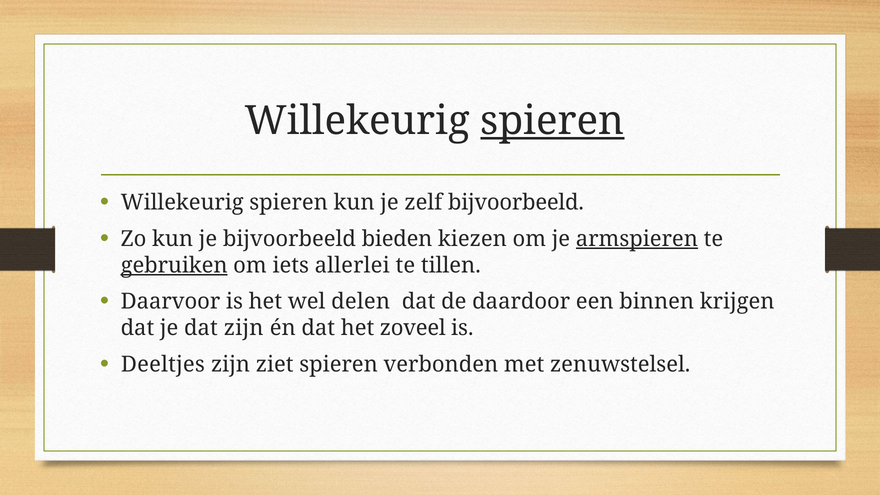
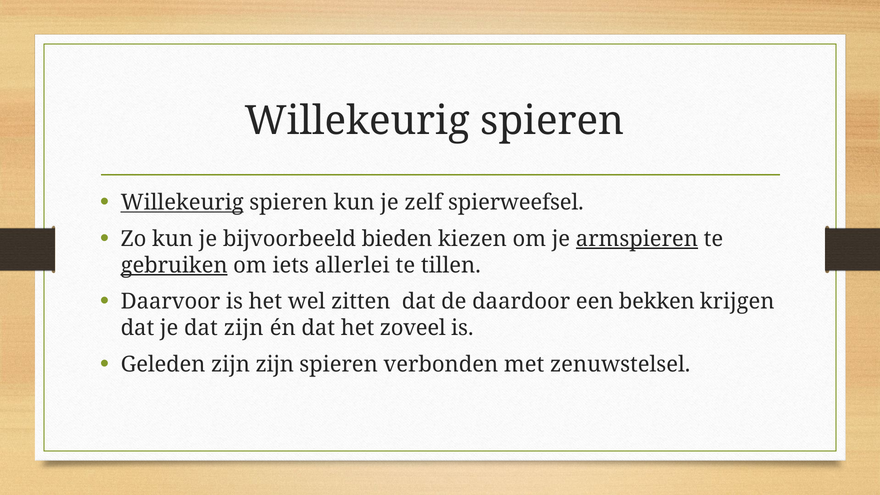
spieren at (552, 121) underline: present -> none
Willekeurig at (182, 203) underline: none -> present
zelf bijvoorbeeld: bijvoorbeeld -> spierweefsel
delen: delen -> zitten
binnen: binnen -> bekken
Deeltjes: Deeltjes -> Geleden
zijn ziet: ziet -> zijn
